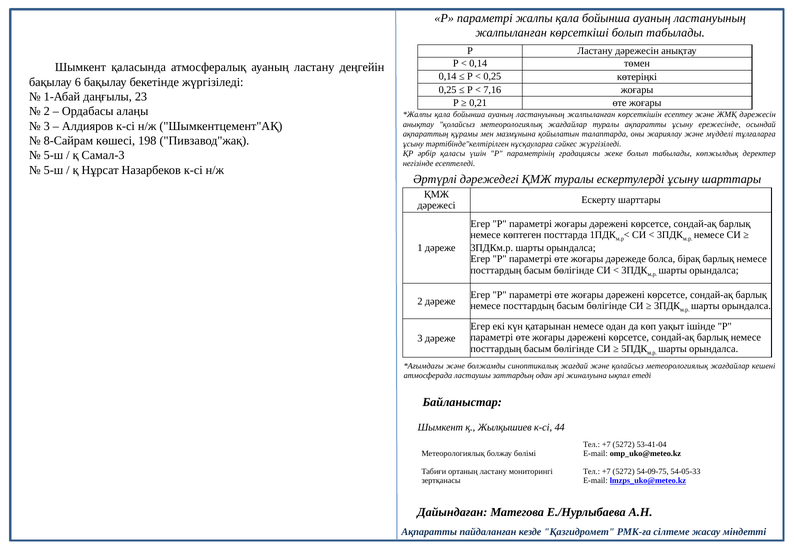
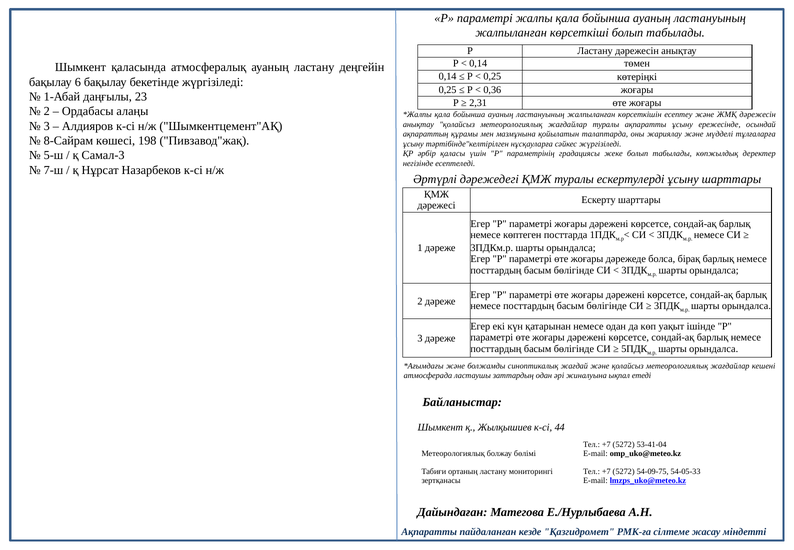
7,16: 7,16 -> 0,36
0,21: 0,21 -> 2,31
5-ш at (53, 170): 5-ш -> 7-ш
